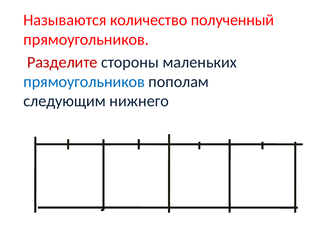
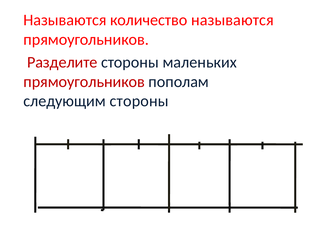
количество полученный: полученный -> называются
прямоугольников at (84, 81) colour: blue -> red
следующим нижнего: нижнего -> стороны
